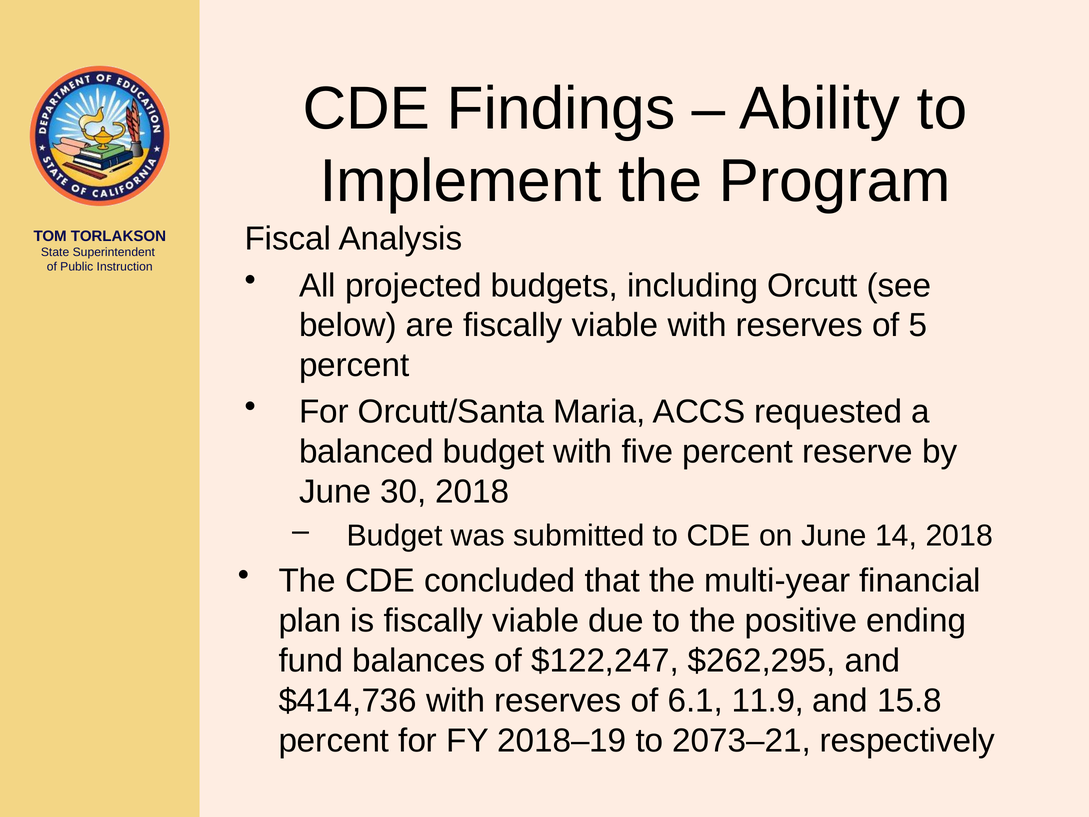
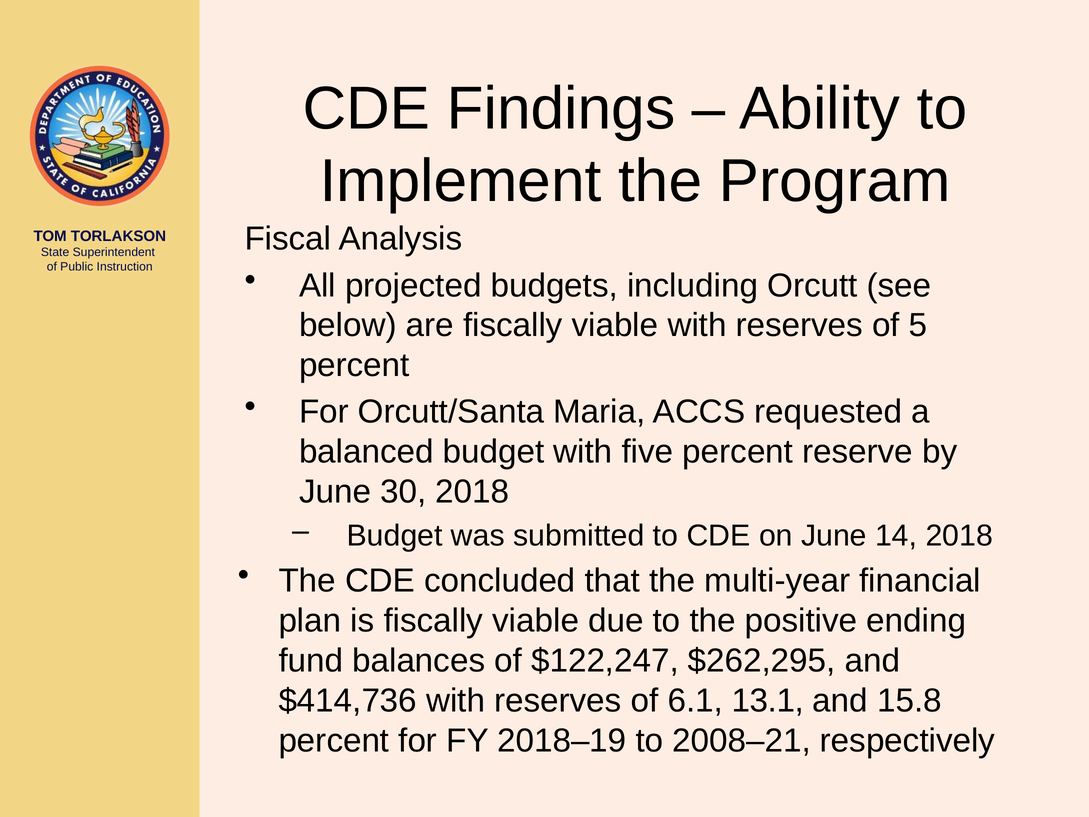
11.9: 11.9 -> 13.1
2073–21: 2073–21 -> 2008–21
